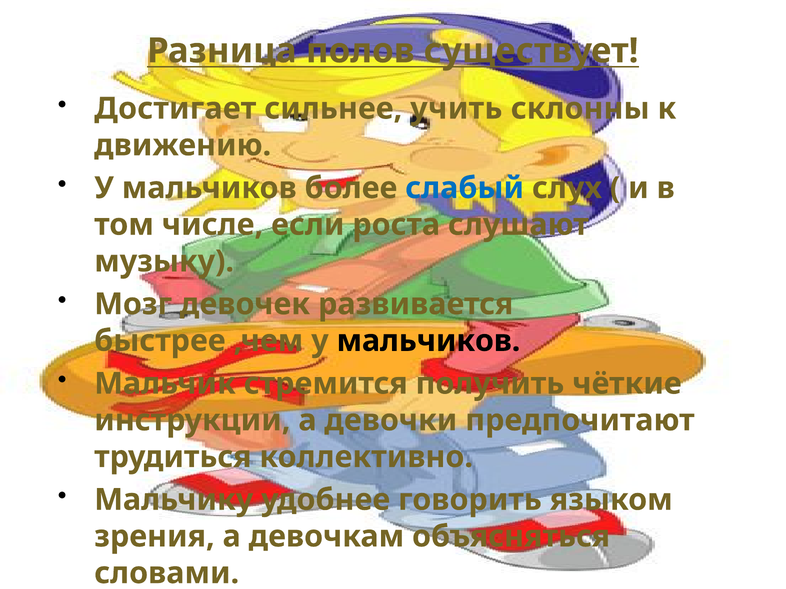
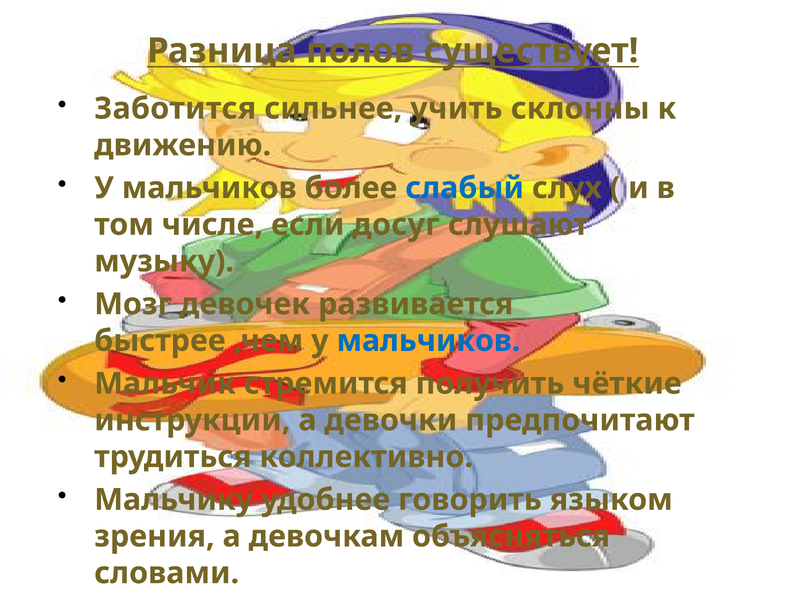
Достигает: Достигает -> Заботится
роста: роста -> досуг
мальчиков at (428, 341) colour: black -> blue
